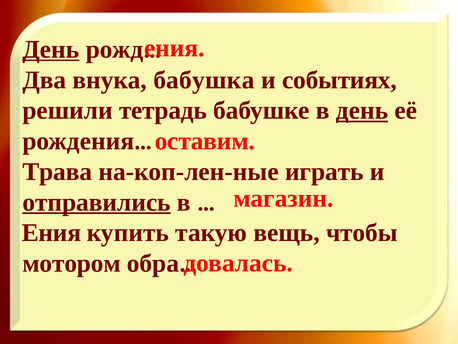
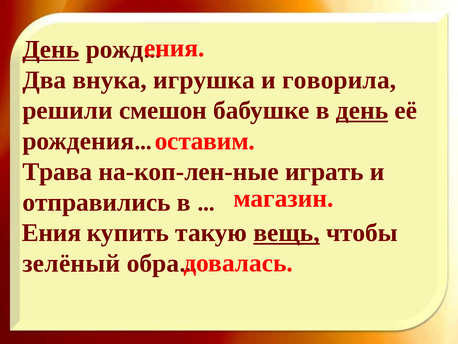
бабушка: бабушка -> игрушка
событиях: событиях -> говорила
тетрадь: тетрадь -> смешон
отправились underline: present -> none
вещь underline: none -> present
мотором: мотором -> зелёный
